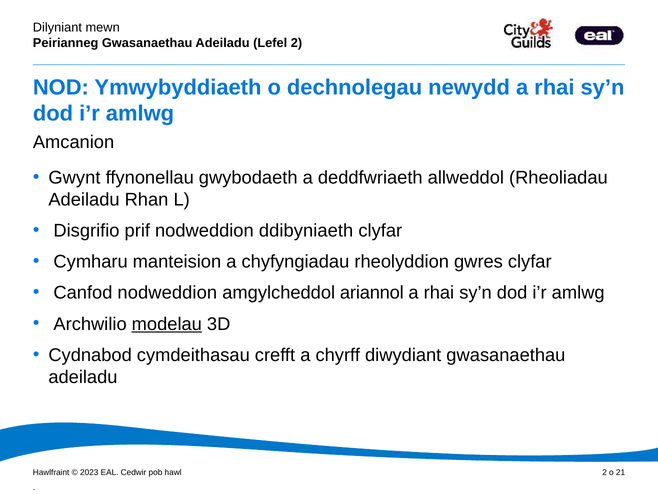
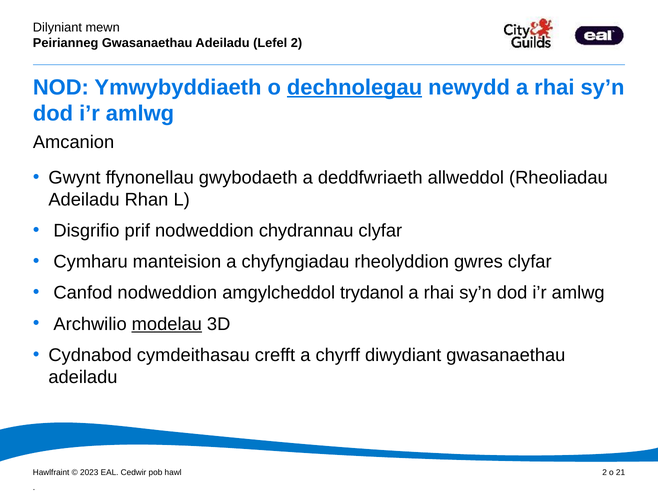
dechnolegau underline: none -> present
ddibyniaeth: ddibyniaeth -> chydrannau
ariannol: ariannol -> trydanol
